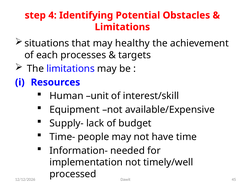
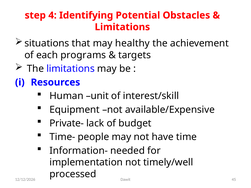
processes: processes -> programs
Supply-: Supply- -> Private-
